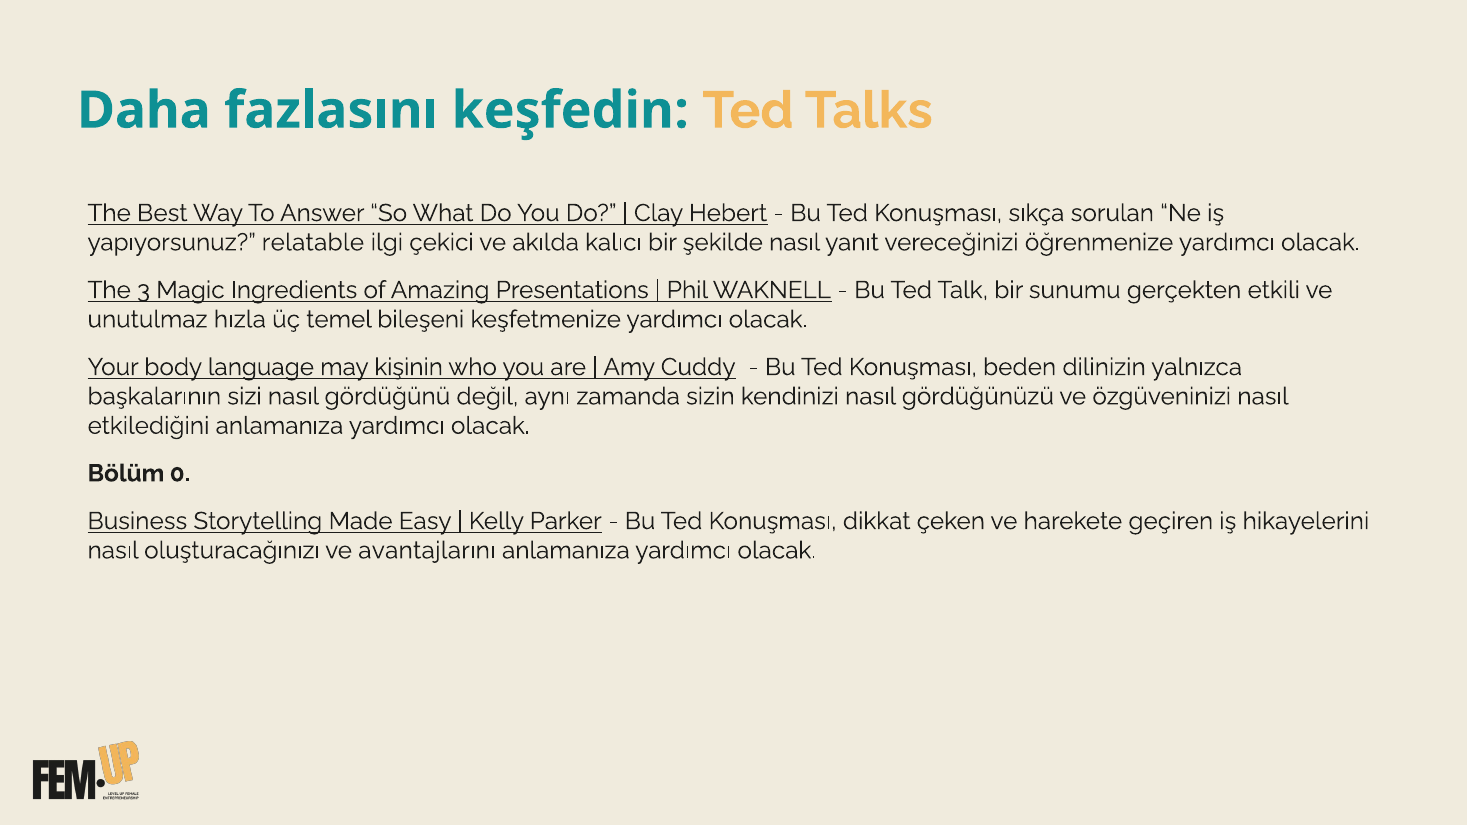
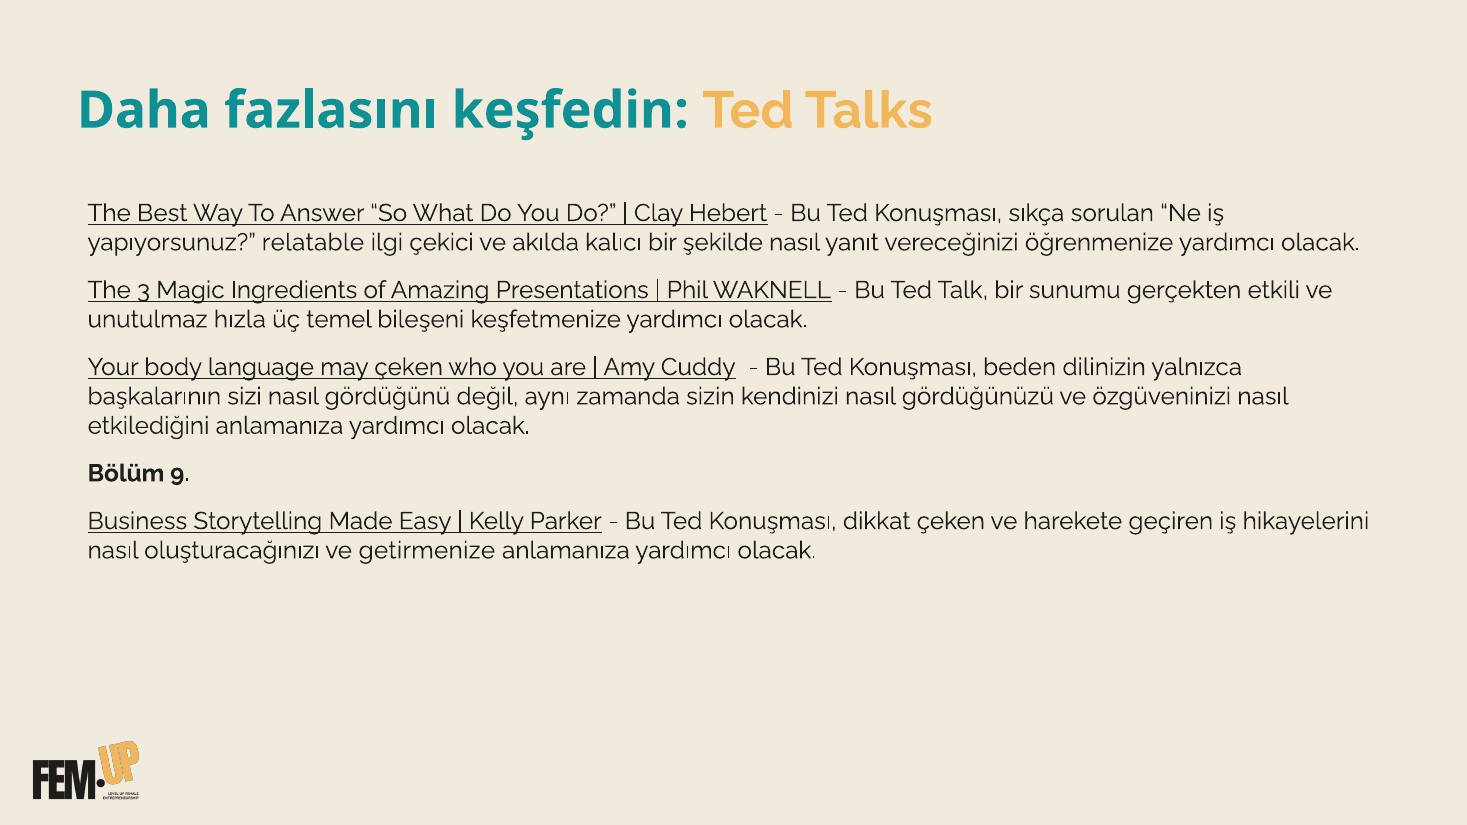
may kişinin: kişinin -> çeken
0: 0 -> 9
avantajlarını: avantajlarını -> getirmenize
